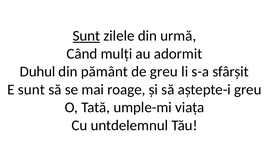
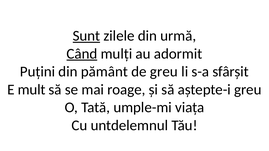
Când underline: none -> present
Duhul: Duhul -> Puțini
E sunt: sunt -> mult
